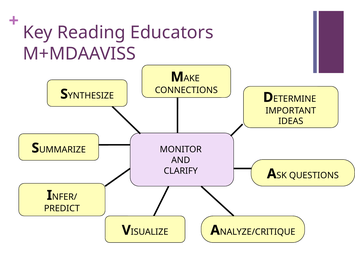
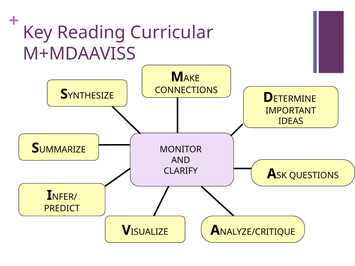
Educators: Educators -> Curricular
